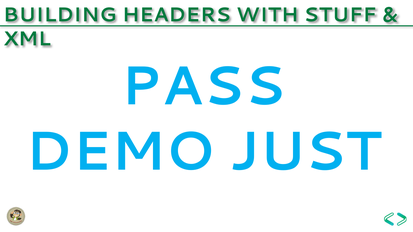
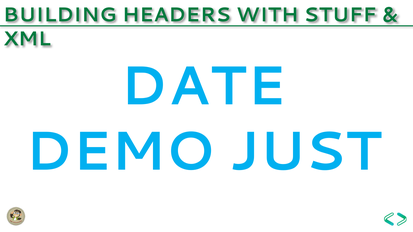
PASS: PASS -> DATE
